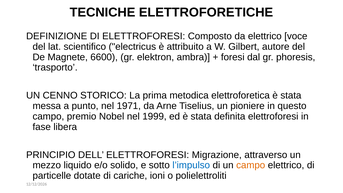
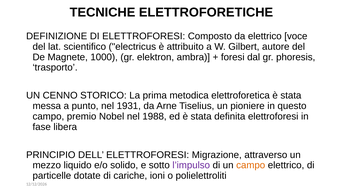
6600: 6600 -> 1000
1971: 1971 -> 1931
1999: 1999 -> 1988
l’impulso colour: blue -> purple
